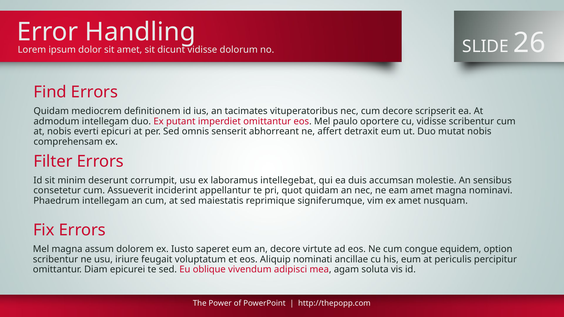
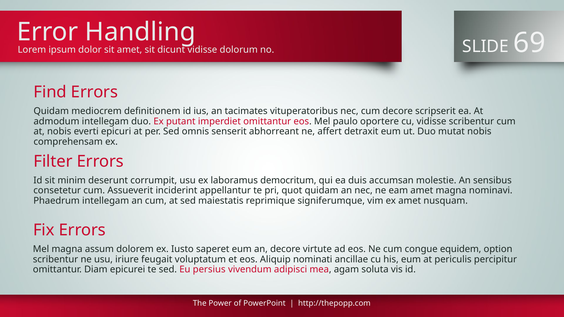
26: 26 -> 69
intellegebat: intellegebat -> democritum
oblique: oblique -> persius
